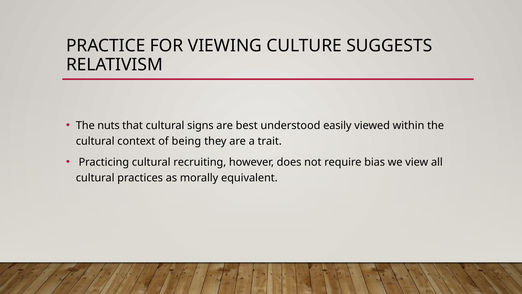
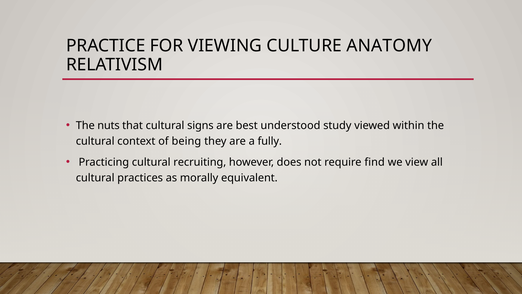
SUGGESTS: SUGGESTS -> ANATOMY
easily: easily -> study
trait: trait -> fully
bias: bias -> find
